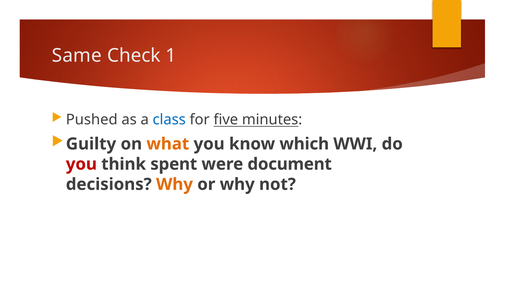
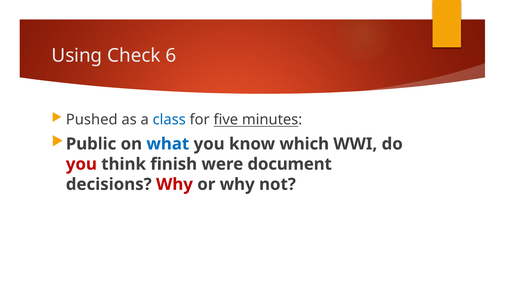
Same: Same -> Using
1: 1 -> 6
Guilty: Guilty -> Public
what colour: orange -> blue
spent: spent -> finish
Why at (174, 184) colour: orange -> red
